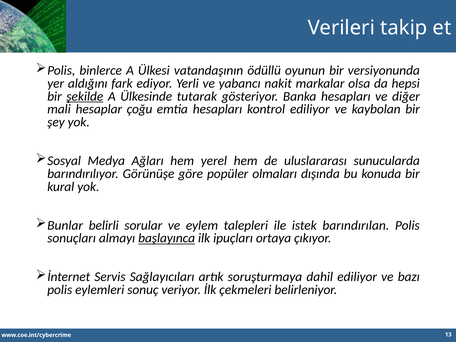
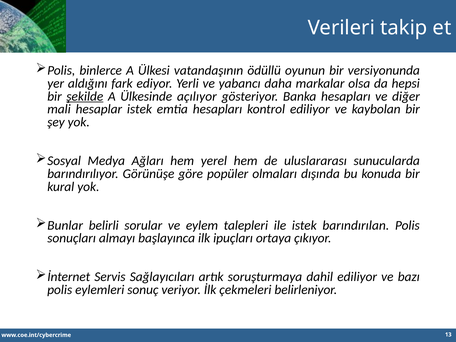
nakit: nakit -> daha
tutarak: tutarak -> açılıyor
hesaplar çoğu: çoğu -> istek
başlayınca underline: present -> none
